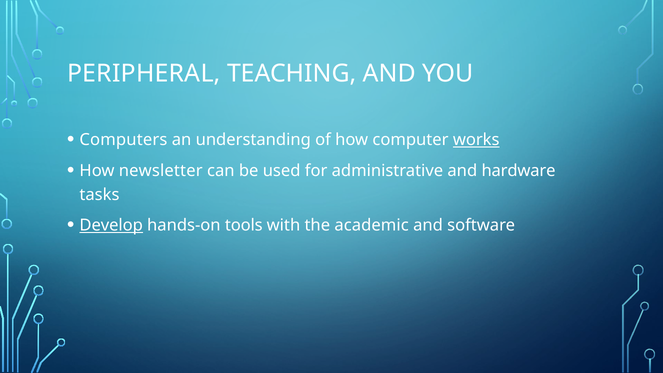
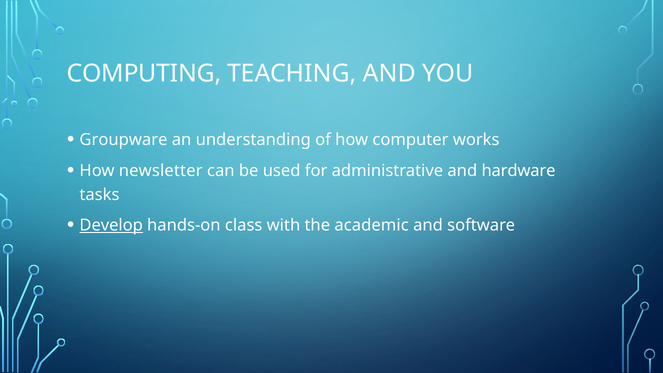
PERIPHERAL: PERIPHERAL -> COMPUTING
Computers: Computers -> Groupware
works underline: present -> none
tools: tools -> class
